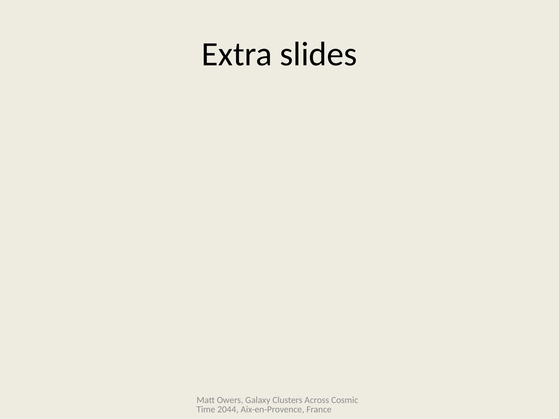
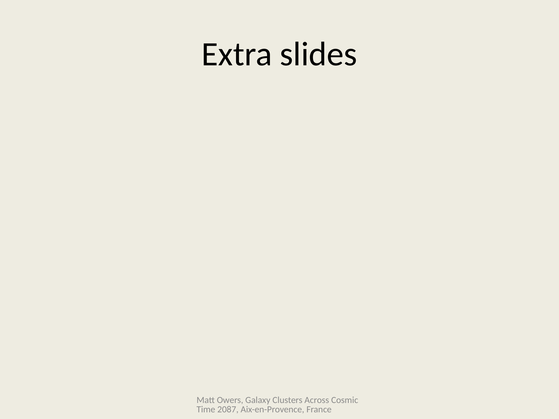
2044: 2044 -> 2087
